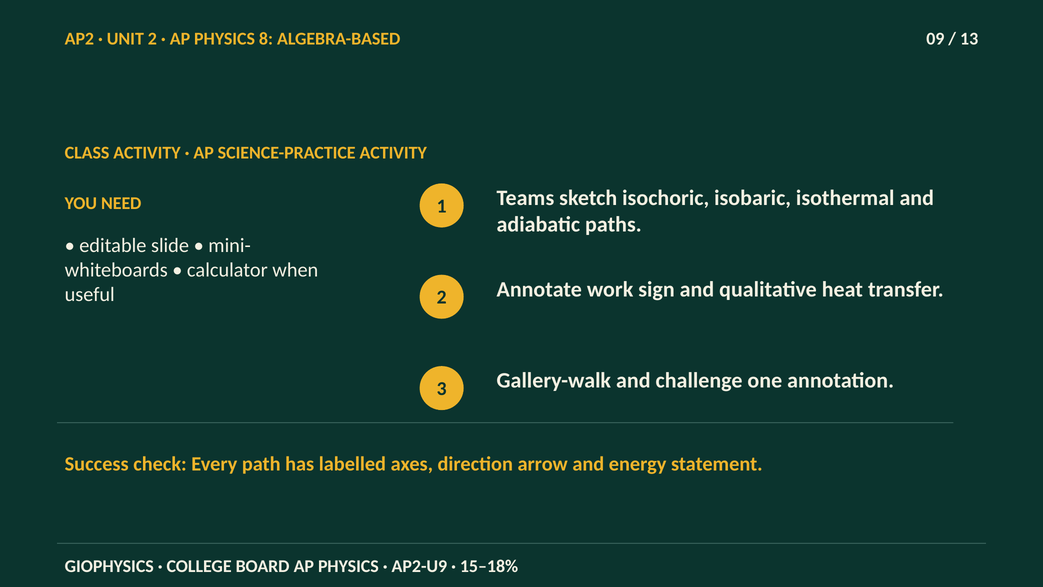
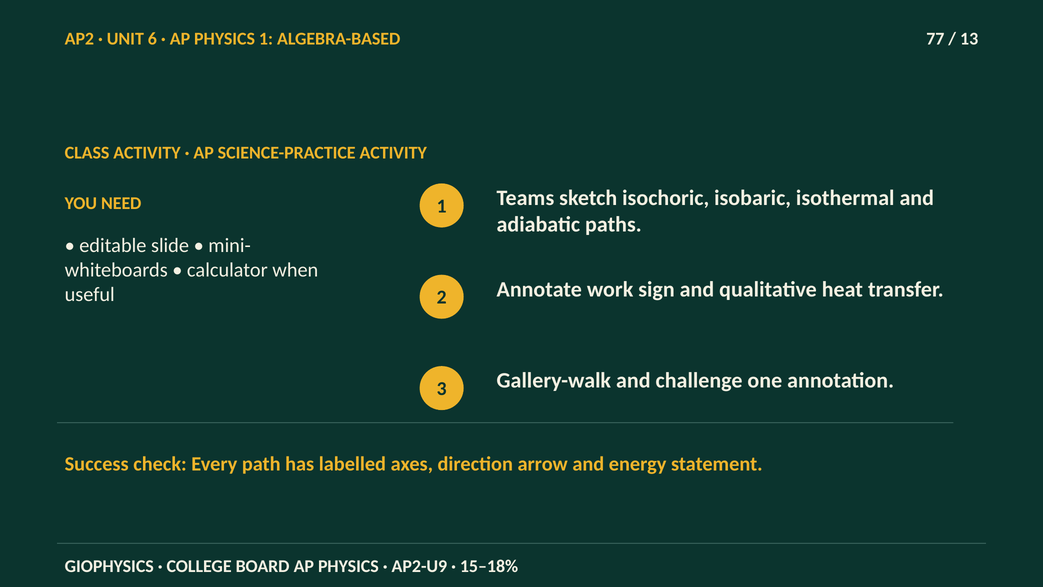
UNIT 2: 2 -> 6
PHYSICS 8: 8 -> 1
09: 09 -> 77
